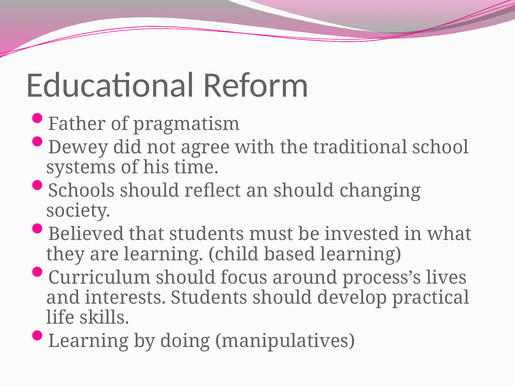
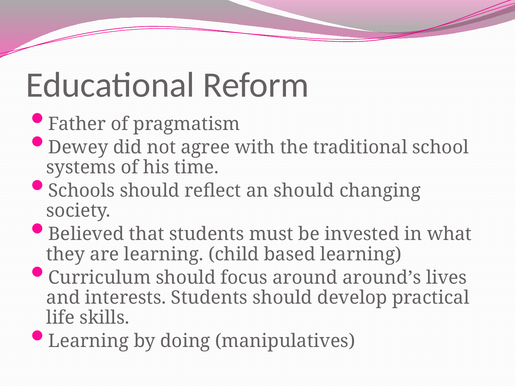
process’s: process’s -> around’s
